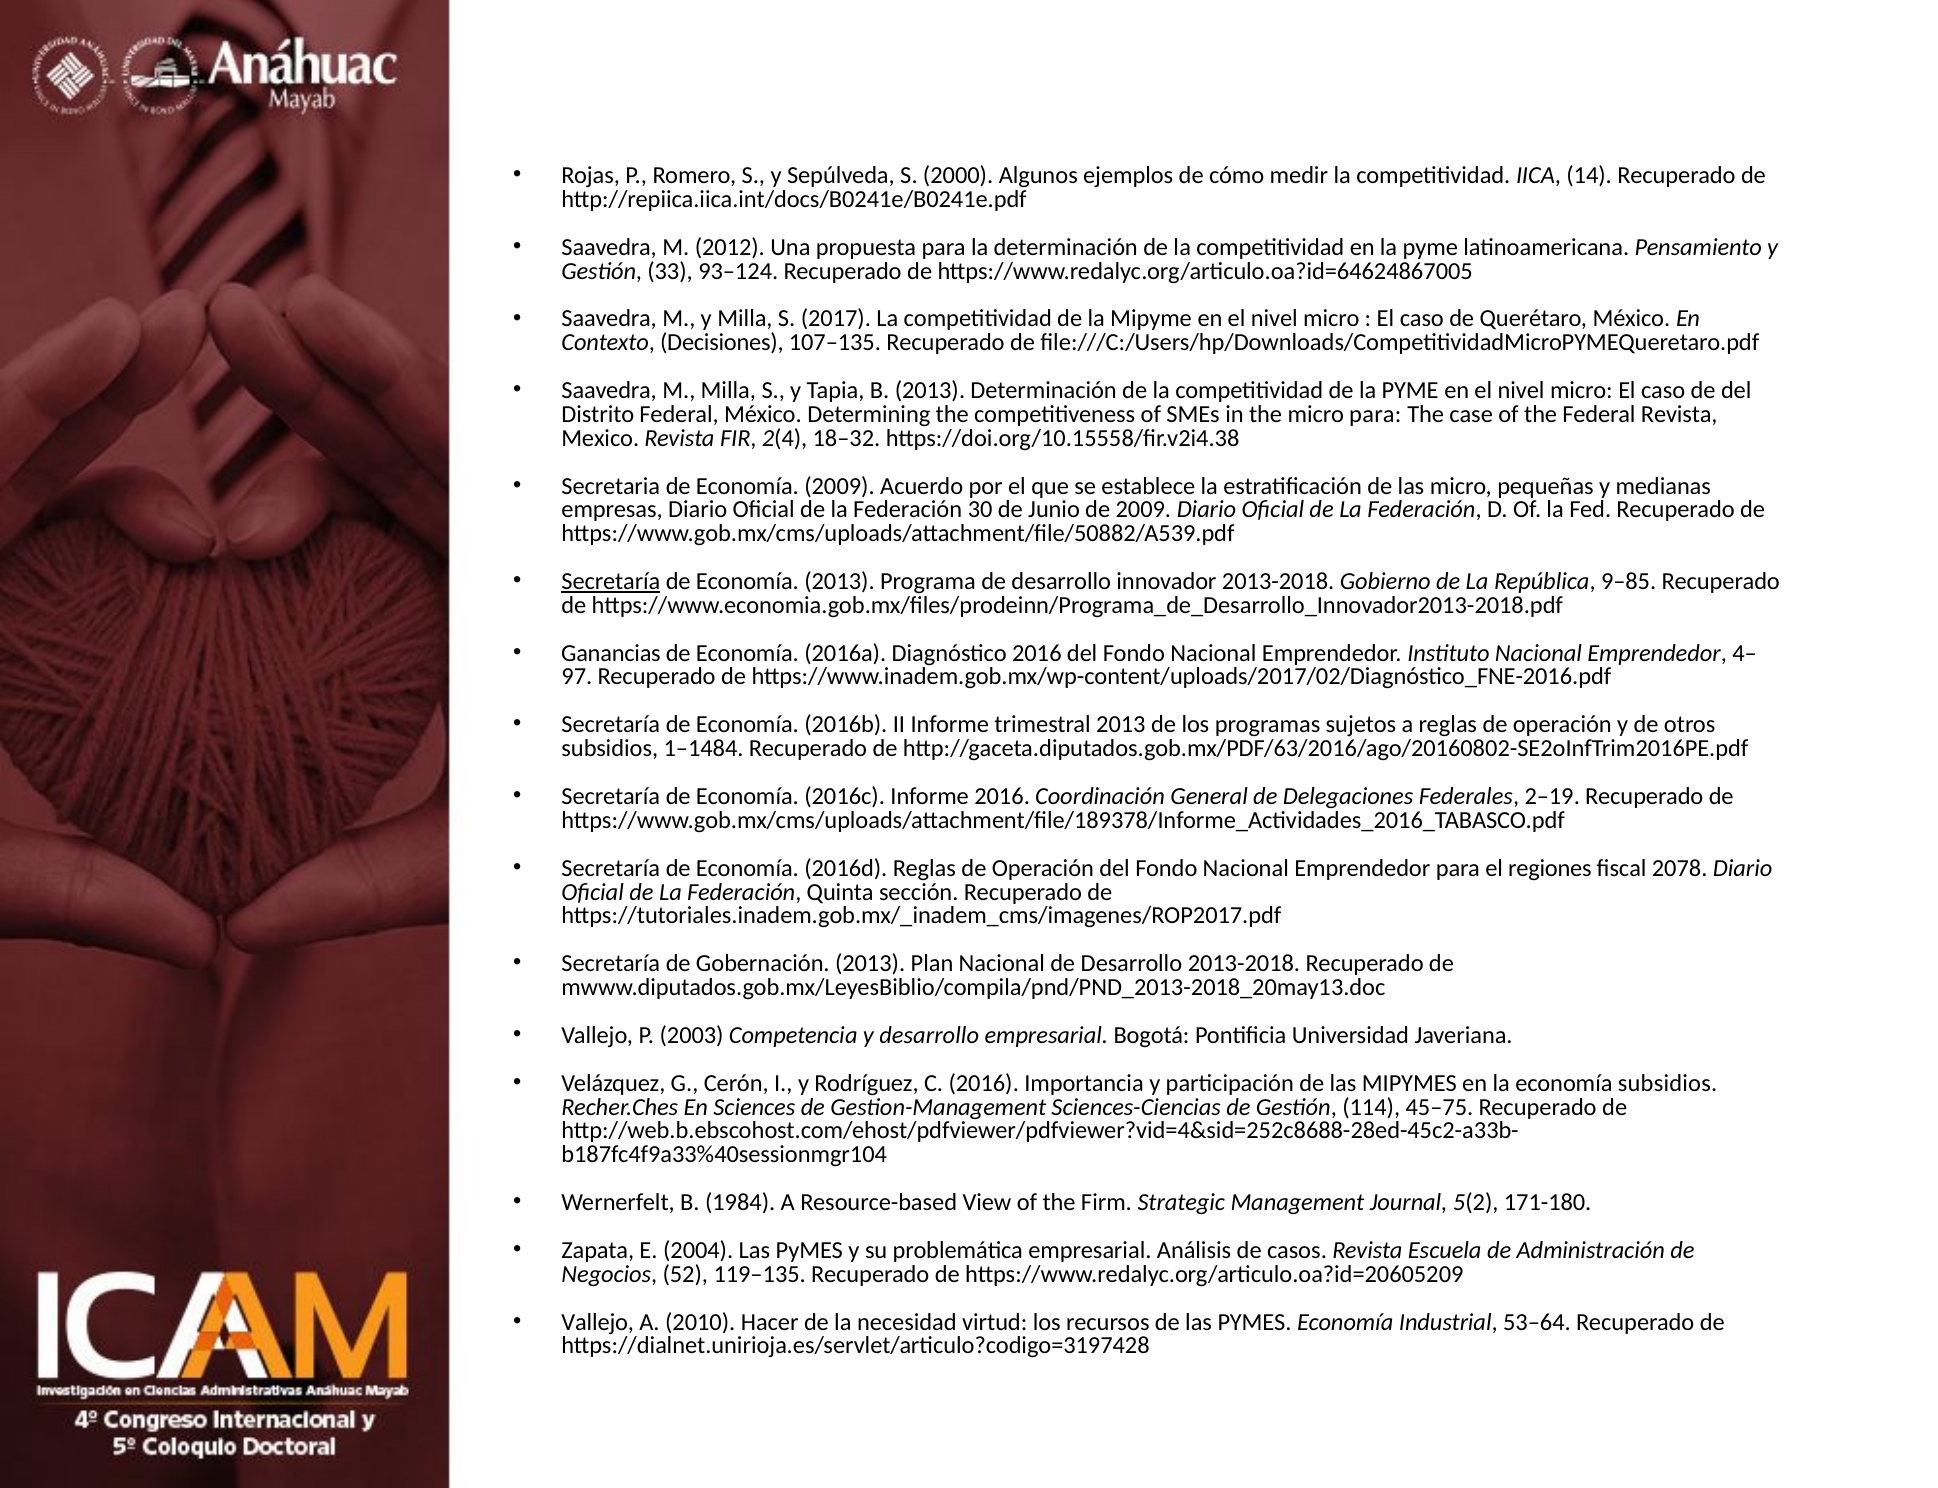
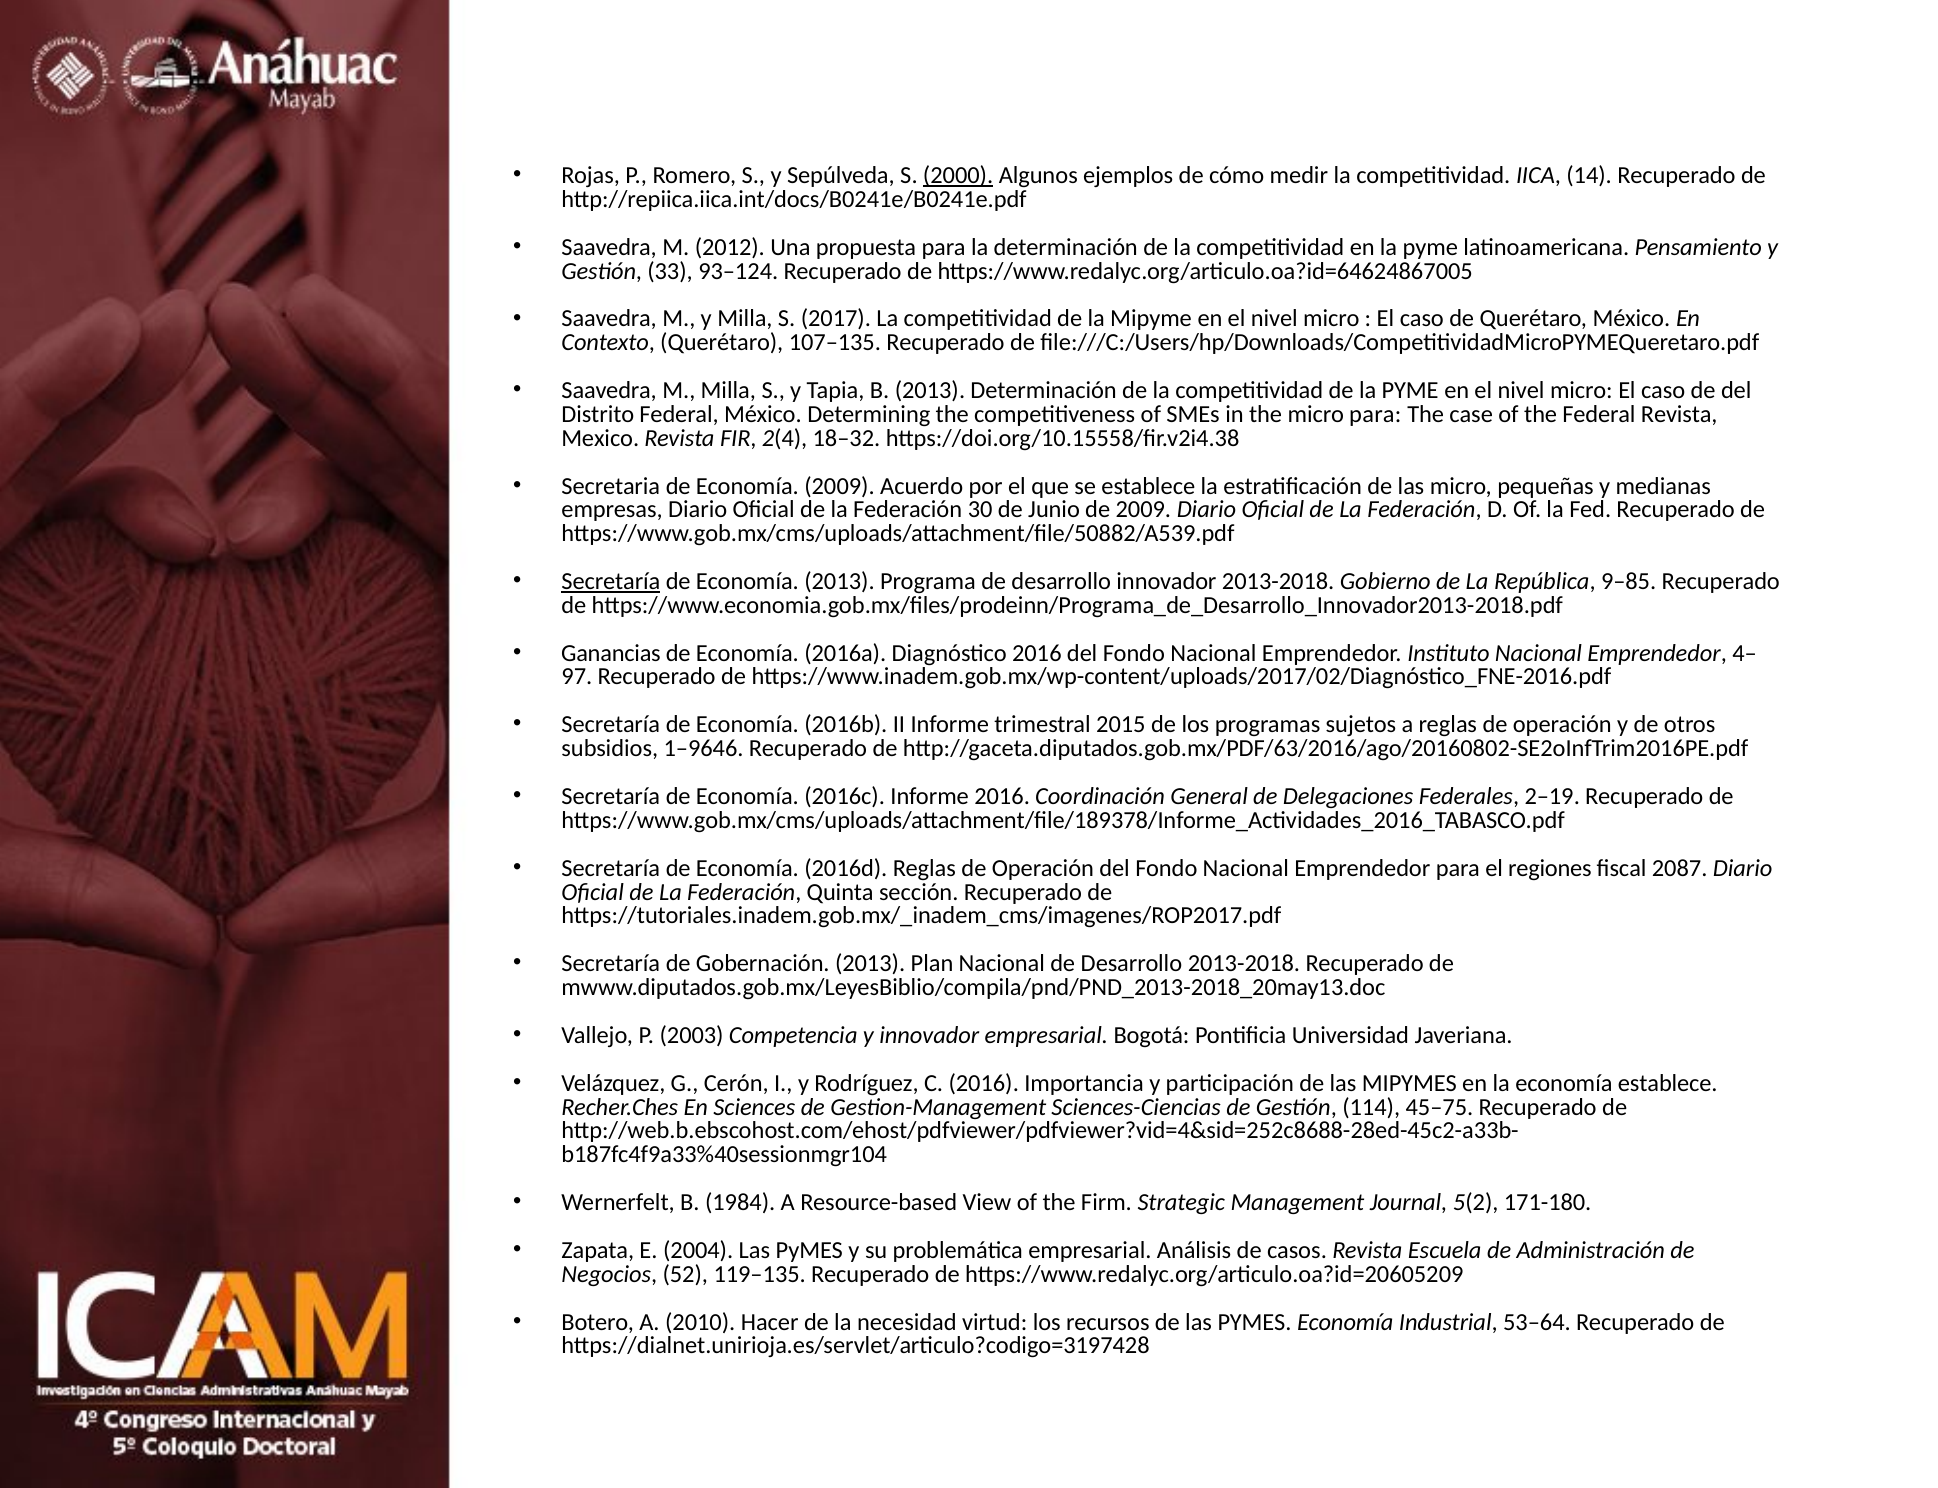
2000 underline: none -> present
Contexto Decisiones: Decisiones -> Querétaro
trimestral 2013: 2013 -> 2015
1–1484: 1–1484 -> 1–9646
2078: 2078 -> 2087
y desarrollo: desarrollo -> innovador
economía subsidios: subsidios -> establece
Vallejo at (598, 1322): Vallejo -> Botero
